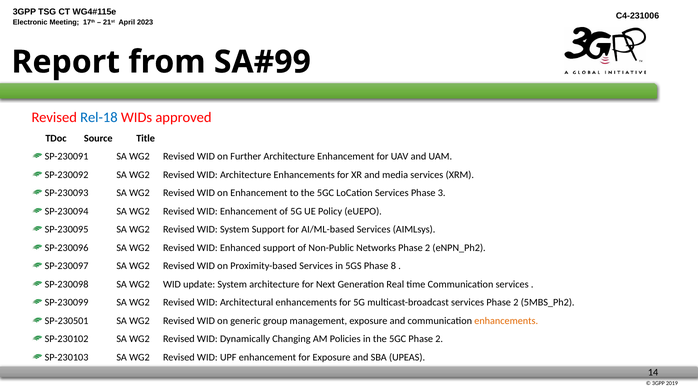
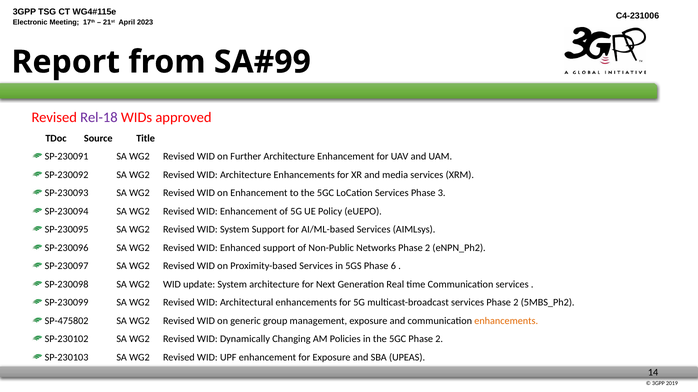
Rel-18 colour: blue -> purple
8: 8 -> 6
SP-230501: SP-230501 -> SP-475802
